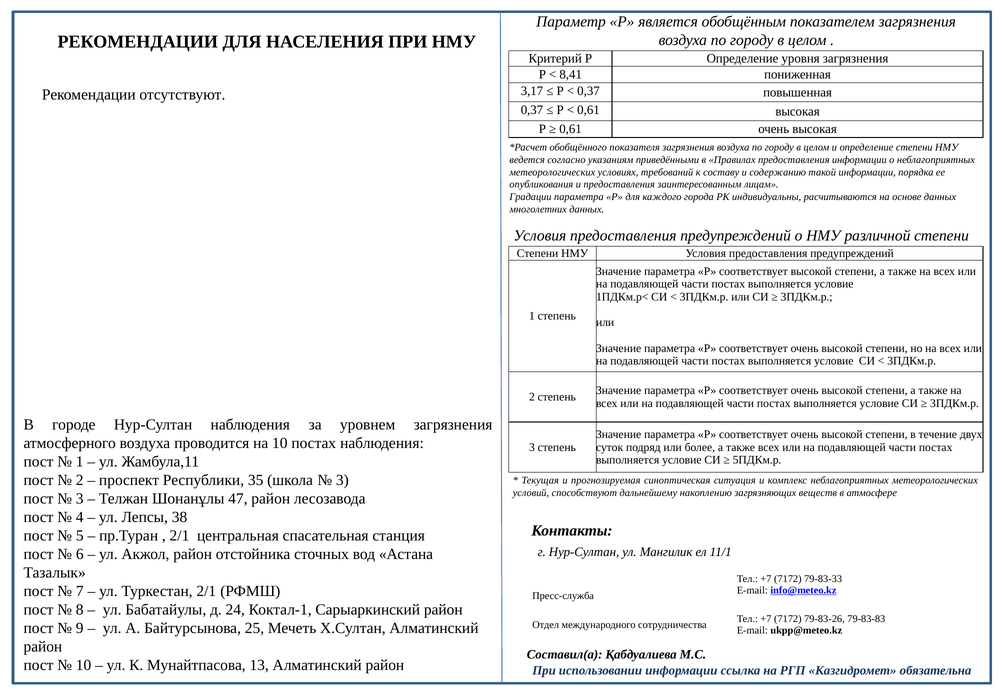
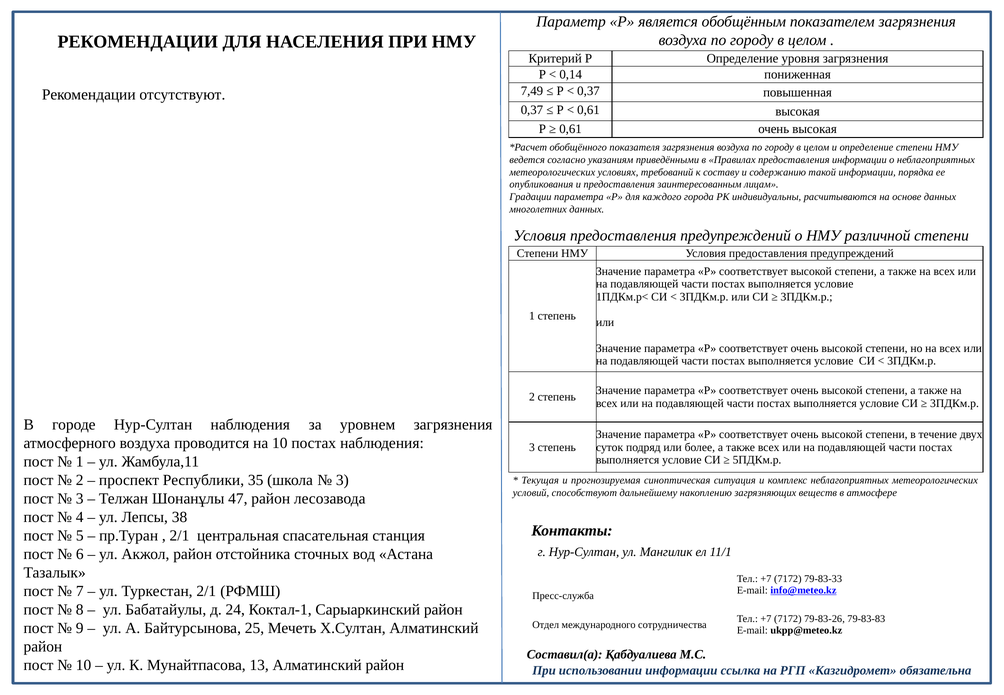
8,41: 8,41 -> 0,14
3,17: 3,17 -> 7,49
